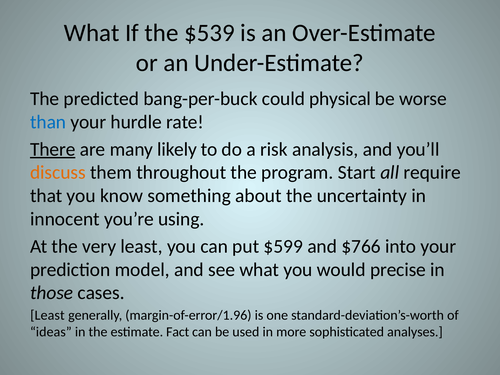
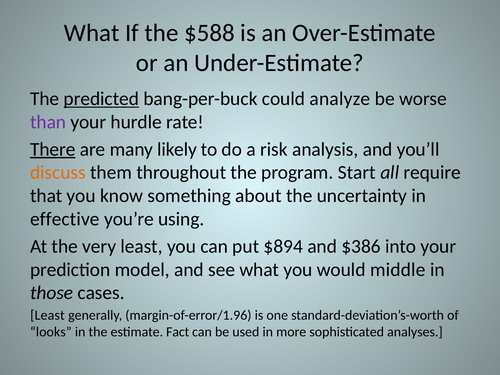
$539: $539 -> $588
predicted underline: none -> present
physical: physical -> analyze
than colour: blue -> purple
innocent: innocent -> effective
$599: $599 -> $894
$766: $766 -> $386
precise: precise -> middle
ideas: ideas -> looks
